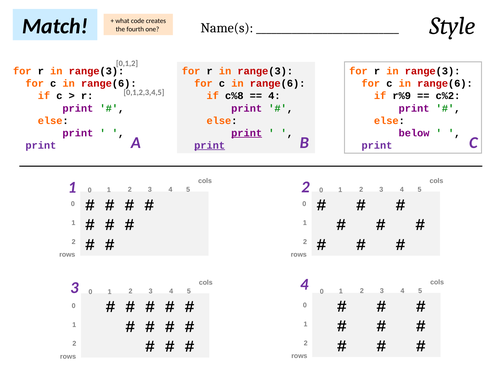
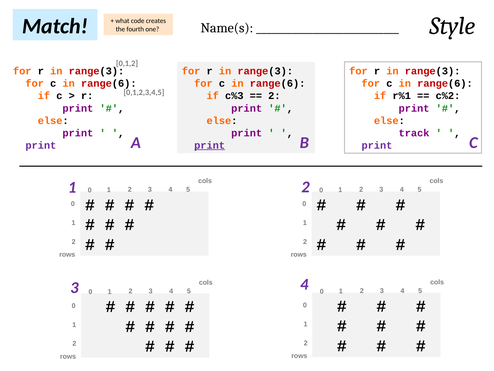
c%8: c%8 -> c%3
4 at (274, 96): 4 -> 2
r%9: r%9 -> r%1
print at (247, 133) underline: present -> none
below: below -> track
